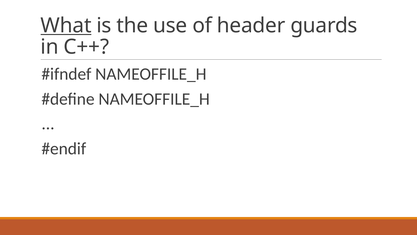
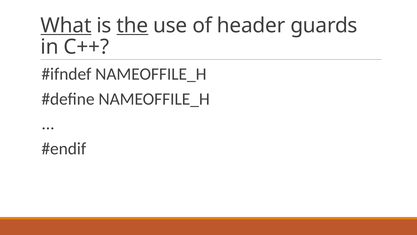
the underline: none -> present
